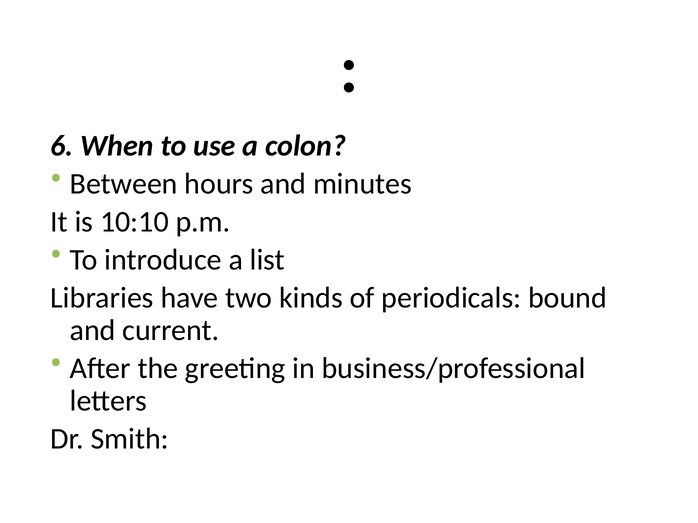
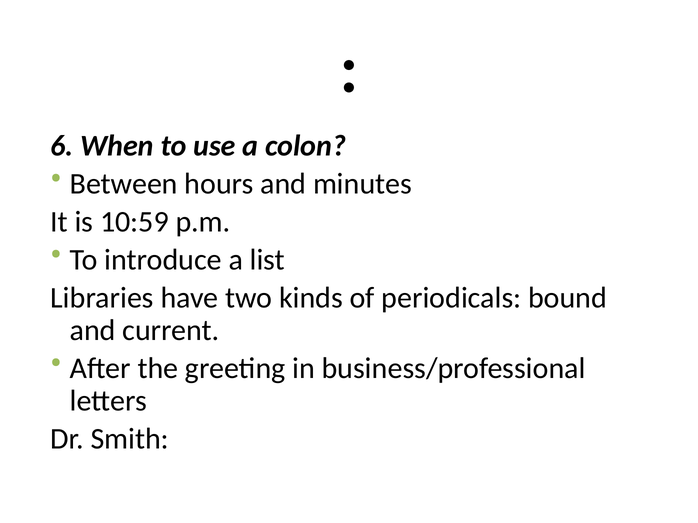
10:10: 10:10 -> 10:59
